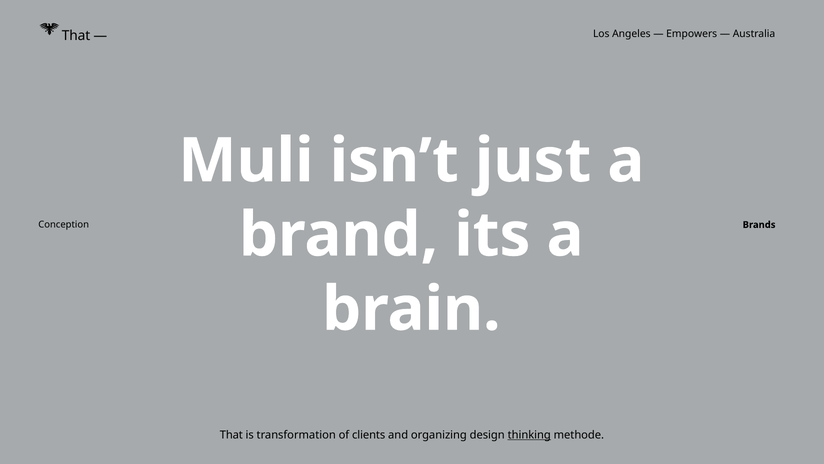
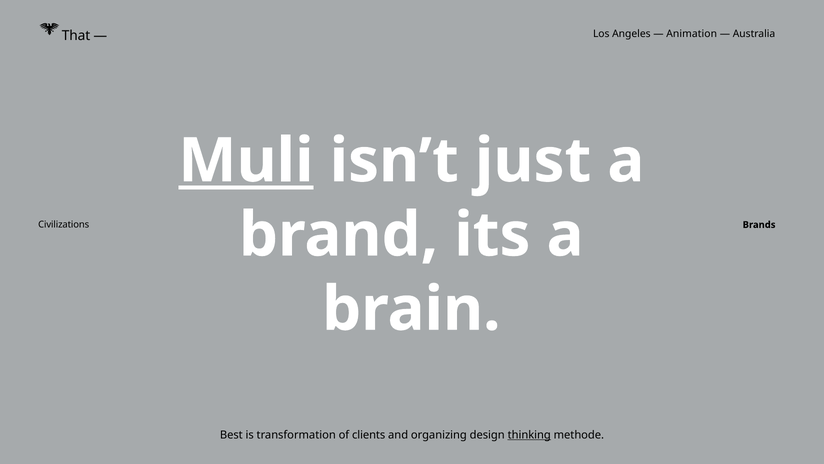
Empowers: Empowers -> Animation
Muli underline: none -> present
Conception: Conception -> Civilizations
That at (231, 435): That -> Best
